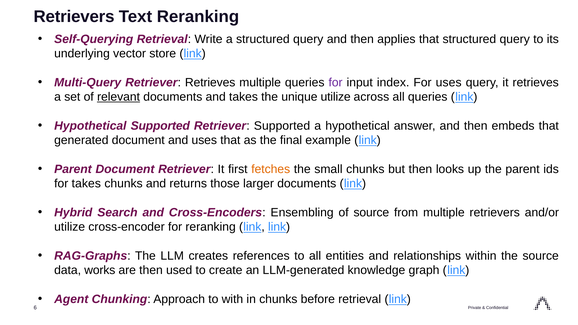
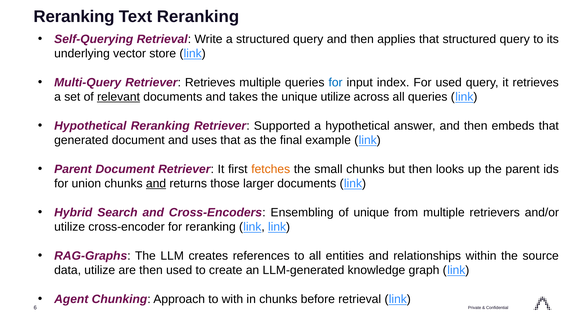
Retrievers at (74, 17): Retrievers -> Reranking
for at (336, 82) colour: purple -> blue
For uses: uses -> used
Hypothetical Supported: Supported -> Reranking
for takes: takes -> union
and at (156, 184) underline: none -> present
of source: source -> unique
data works: works -> utilize
